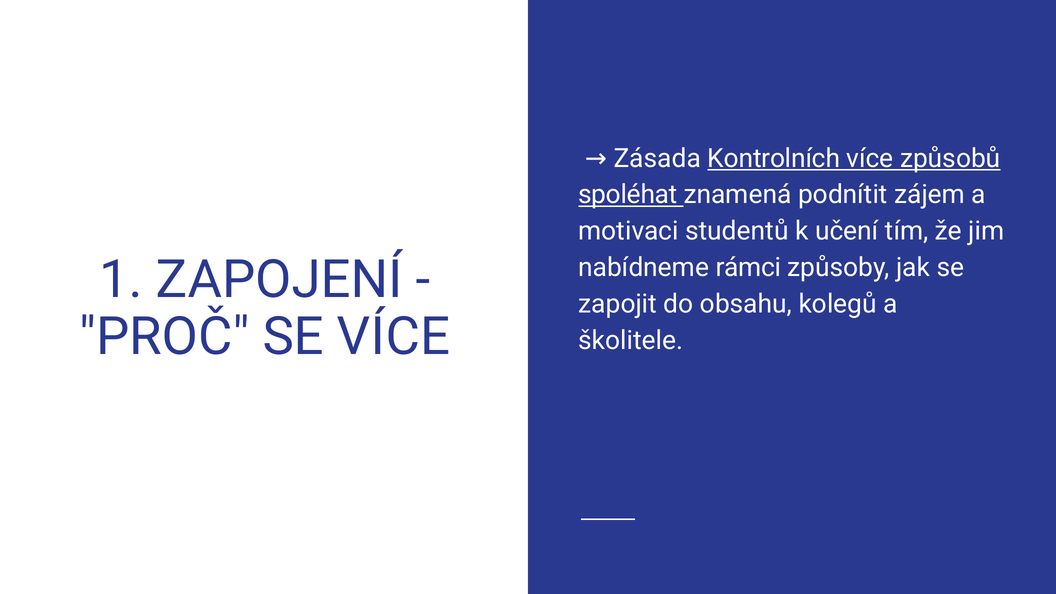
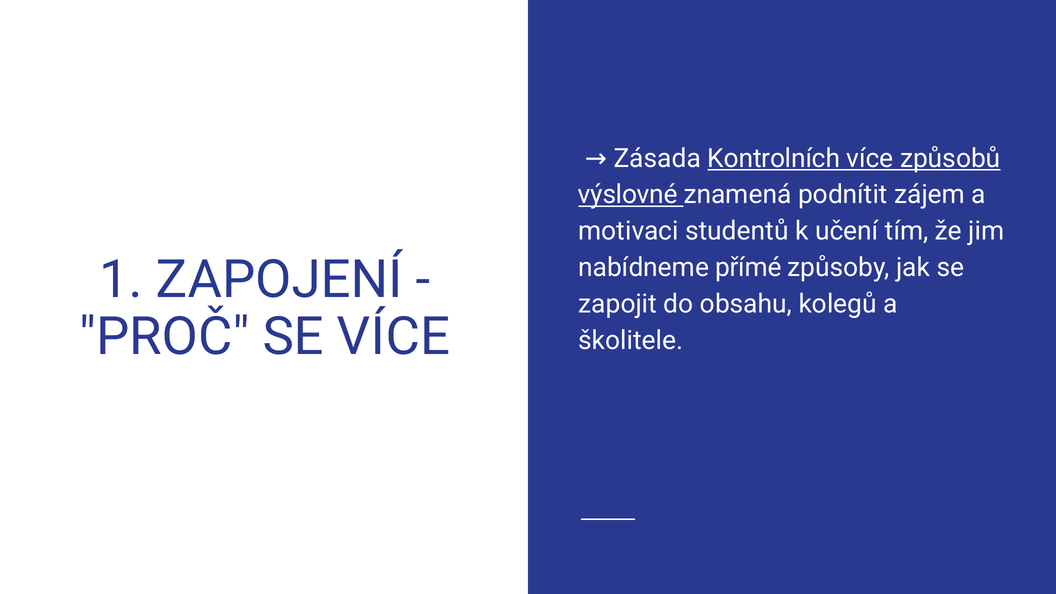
spoléhat: spoléhat -> výslovné
rámci: rámci -> přímé
